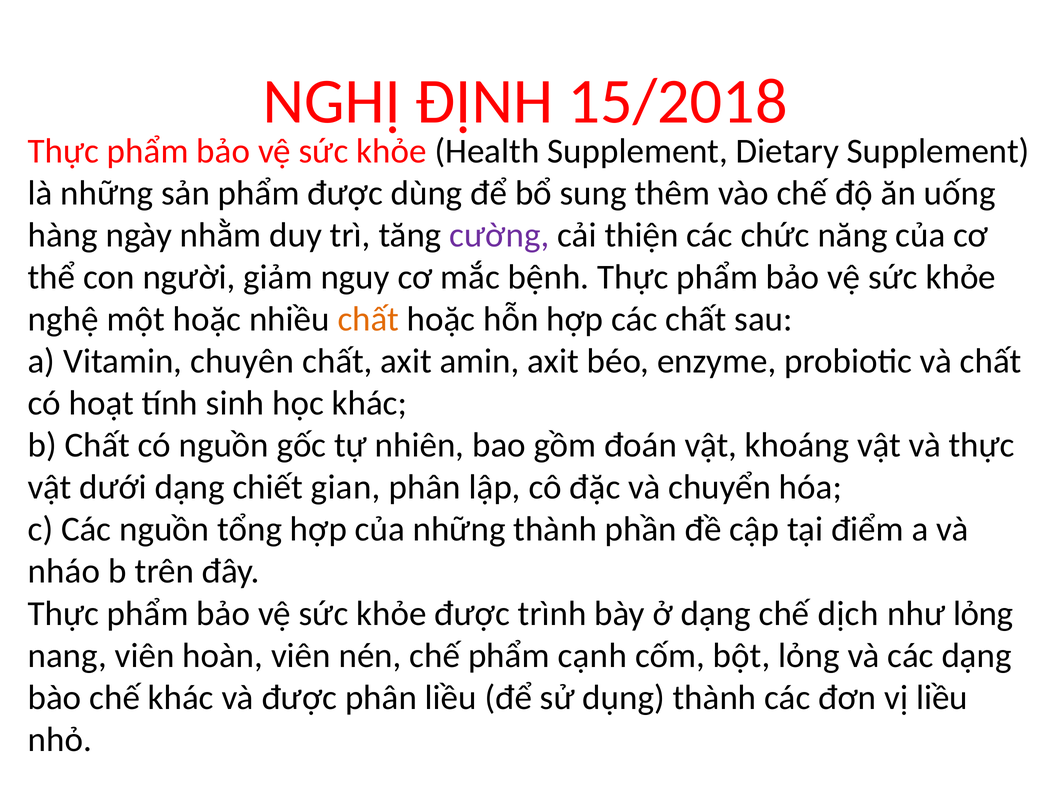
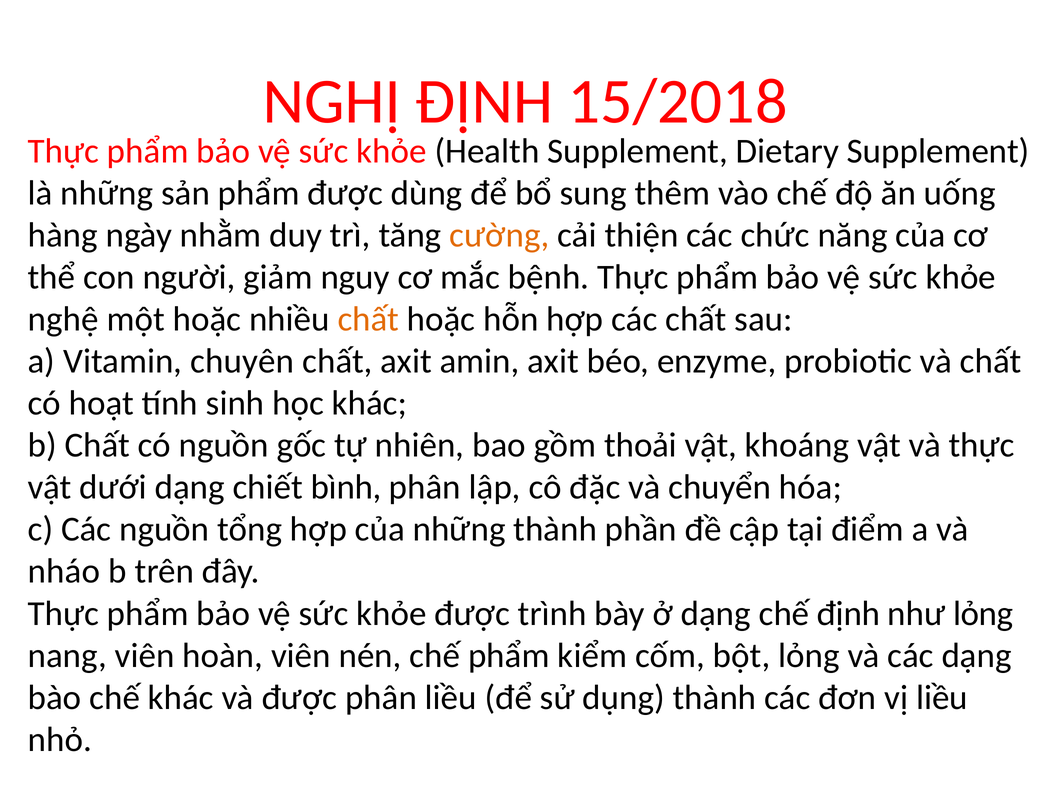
cường colour: purple -> orange
đoán: đoán -> thoải
gian: gian -> bình
chế dịch: dịch -> định
cạnh: cạnh -> kiểm
